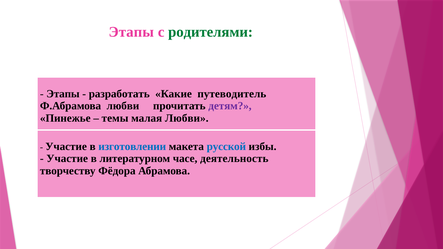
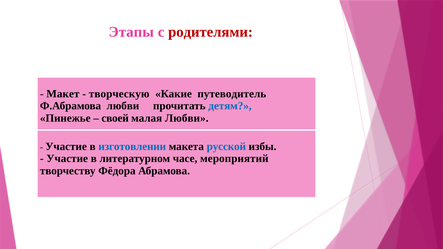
родителями colour: green -> red
Этапы at (63, 94): Этапы -> Макет
разработать: разработать -> творческую
детям colour: purple -> blue
темы: темы -> своей
деятельность: деятельность -> мероприятий
